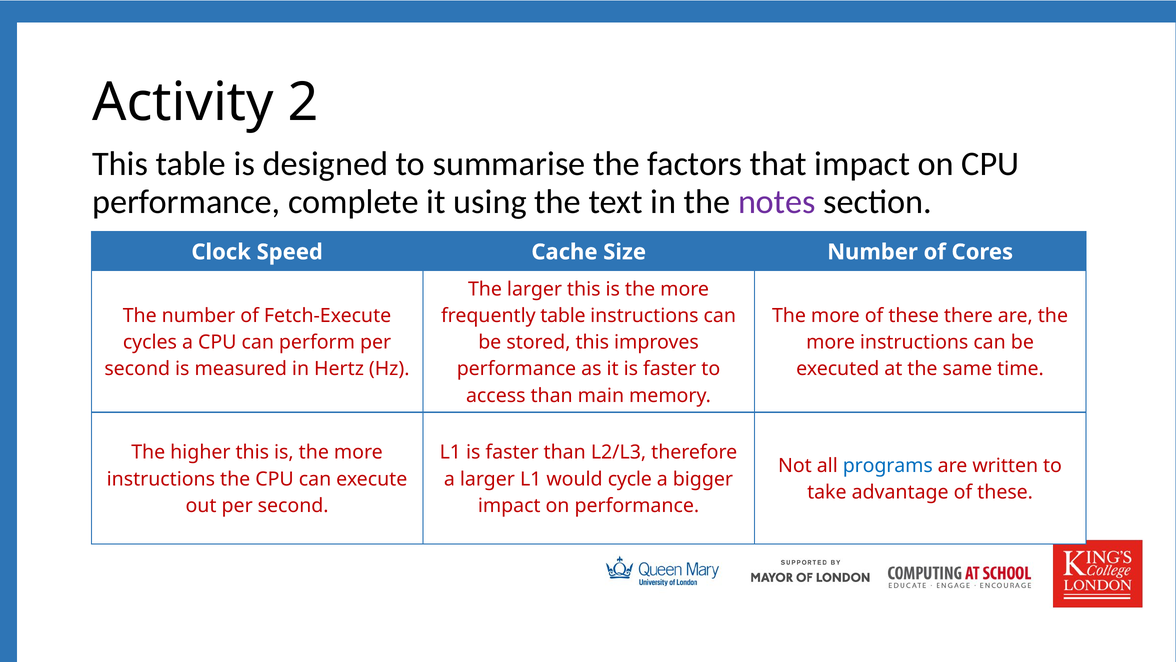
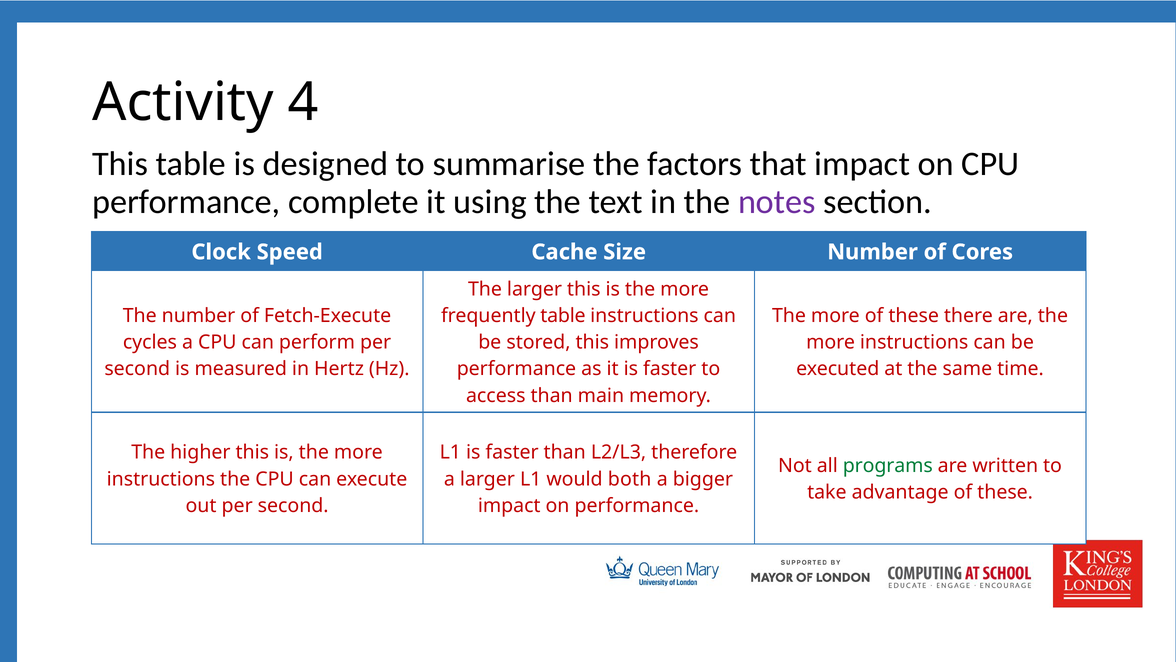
2: 2 -> 4
programs colour: blue -> green
cycle: cycle -> both
